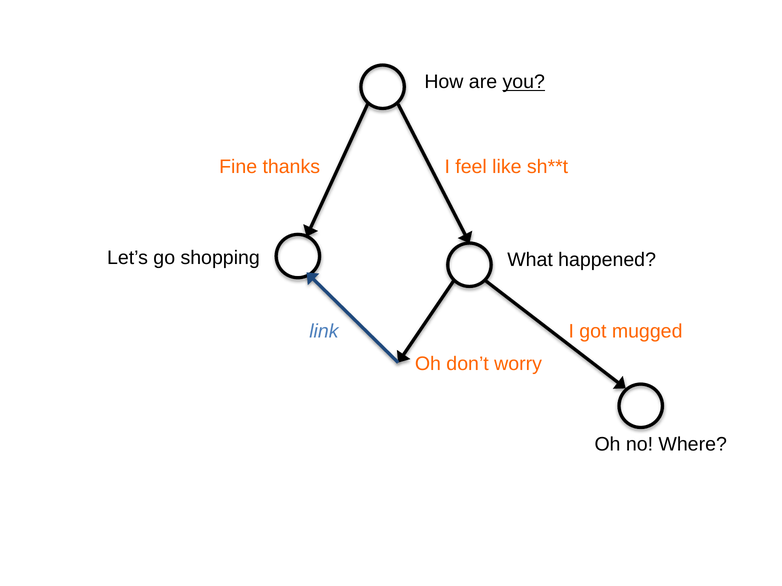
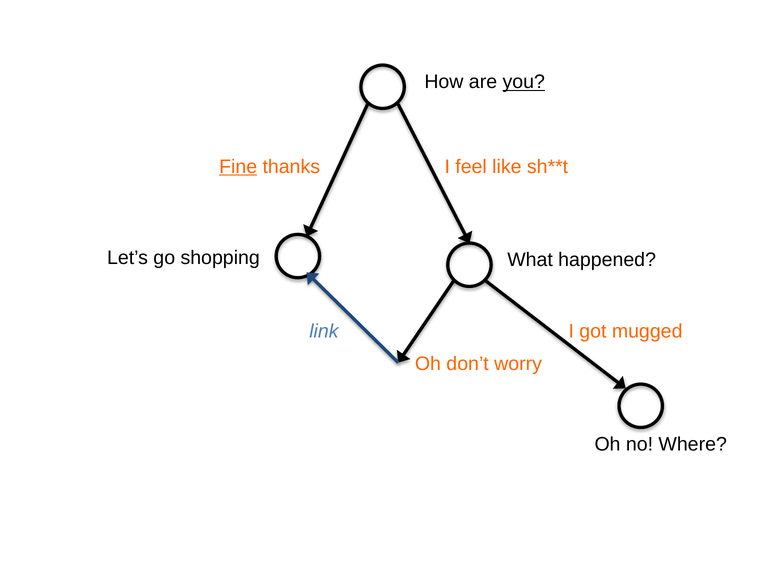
Fine underline: none -> present
